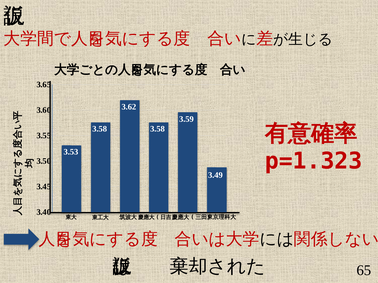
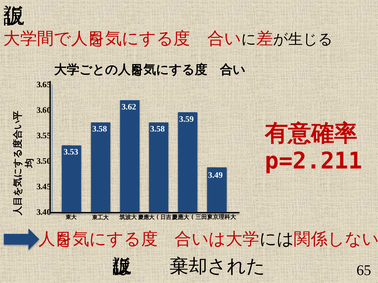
p=1.323: p=1.323 -> p=2.211
